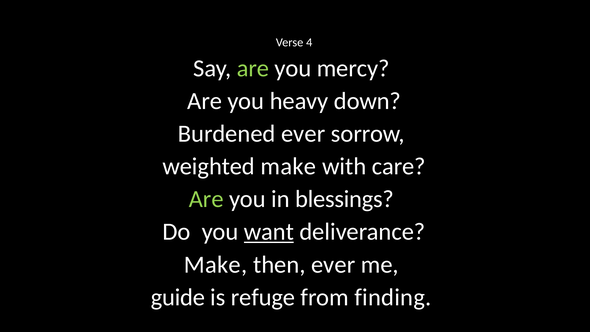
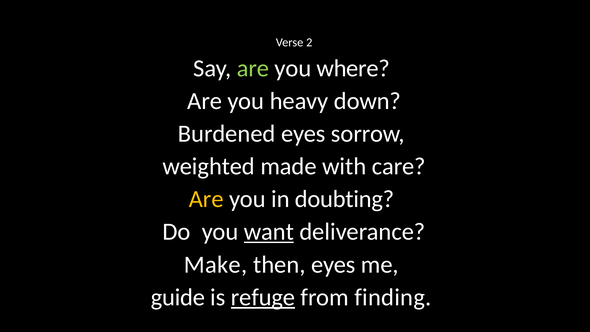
4: 4 -> 2
mercy: mercy -> where
Burdened ever: ever -> eyes
weighted make: make -> made
Are at (206, 199) colour: light green -> yellow
blessings: blessings -> doubting
then ever: ever -> eyes
refuge underline: none -> present
